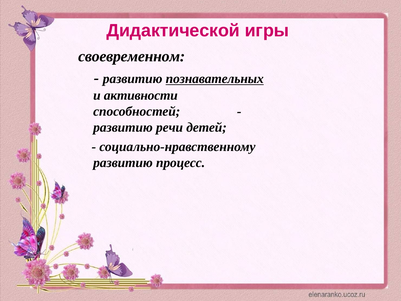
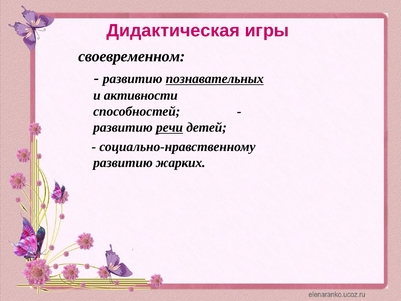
Дидактической: Дидактической -> Дидактическая
речи underline: none -> present
процесс: процесс -> жарких
